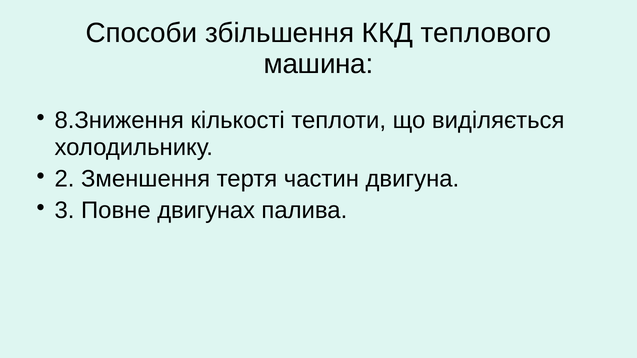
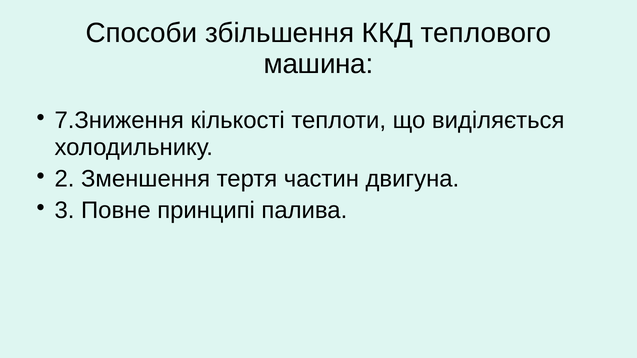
8.Зниження: 8.Зниження -> 7.Зниження
двигунах: двигунах -> принципі
